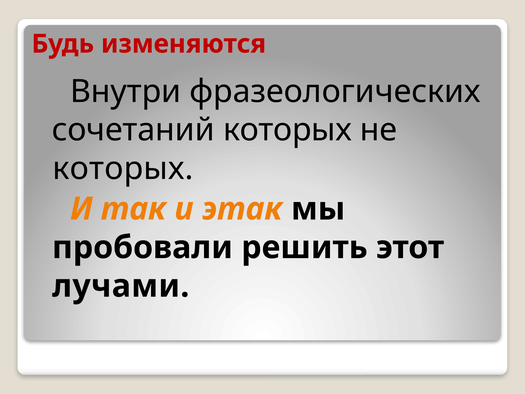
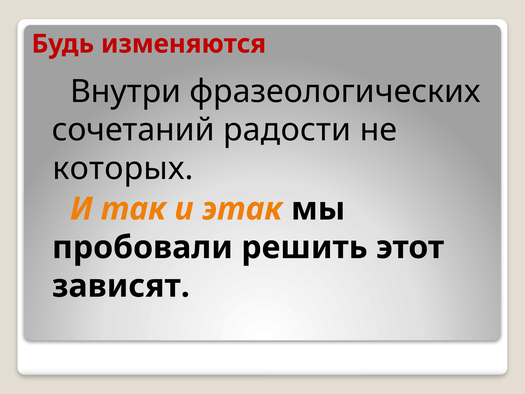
сочетаний которых: которых -> радости
лучами: лучами -> зависят
